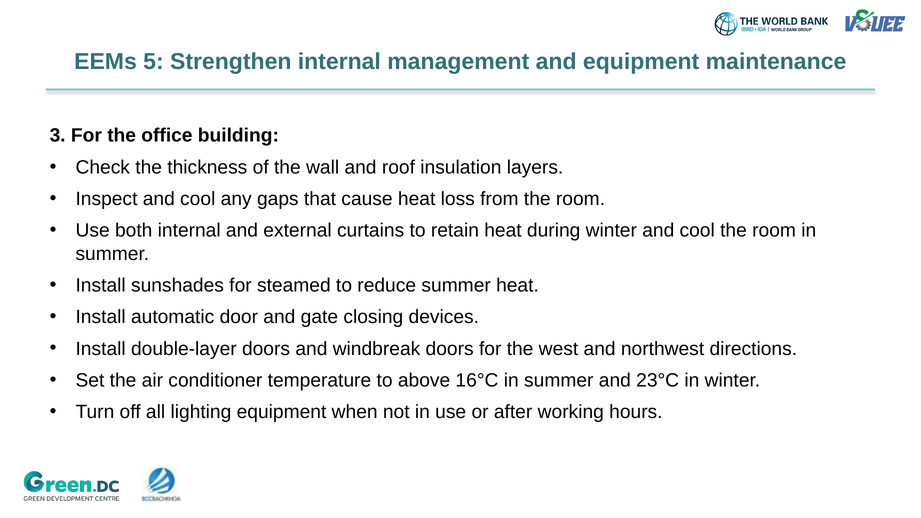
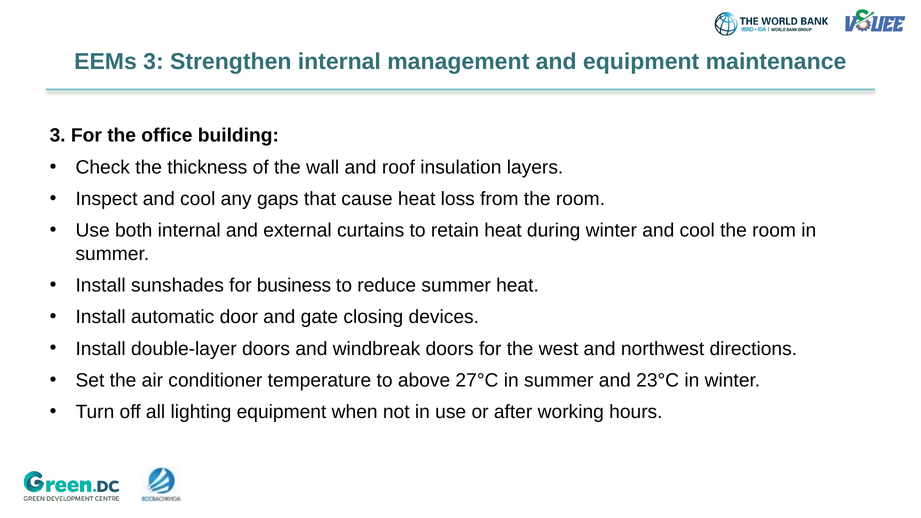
EEMs 5: 5 -> 3
steamed: steamed -> business
16°C: 16°C -> 27°C
